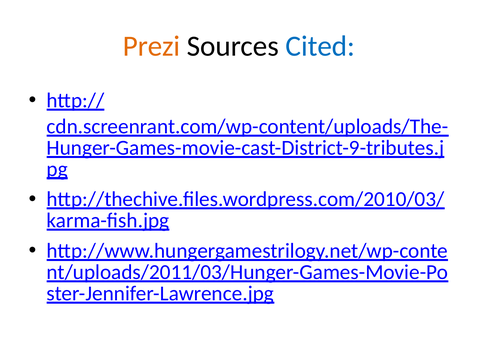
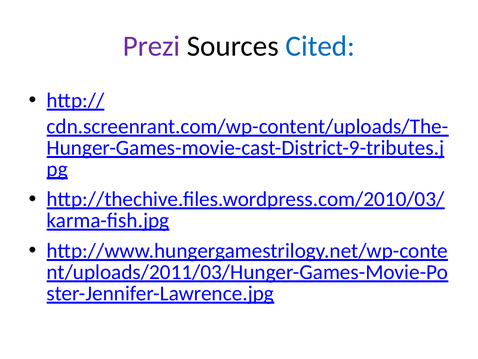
Prezi colour: orange -> purple
